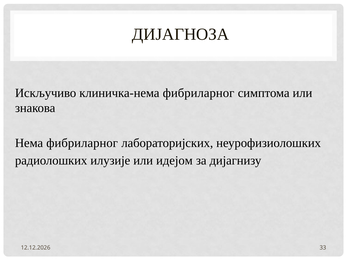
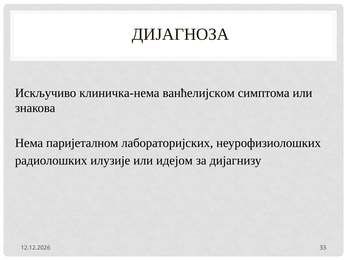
клиничка-нема фибриларног: фибриларног -> ванћелијском
Нема фибриларног: фибриларног -> паријеталном
